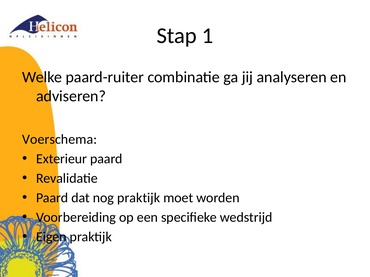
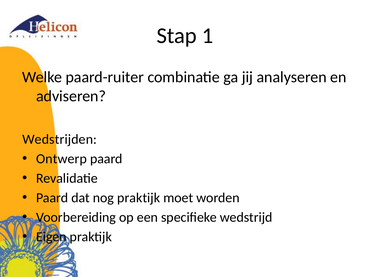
Voerschema: Voerschema -> Wedstrijden
Exterieur: Exterieur -> Ontwerp
